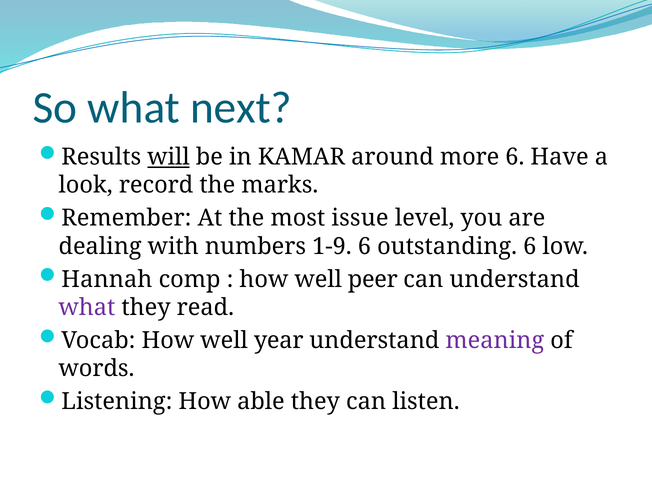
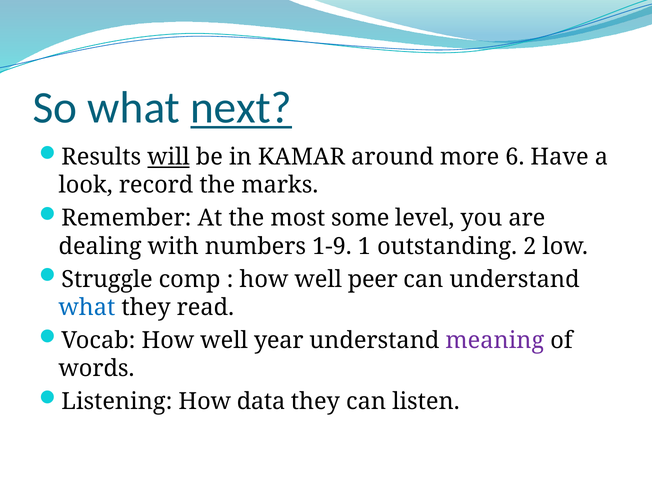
next underline: none -> present
issue: issue -> some
1-9 6: 6 -> 1
outstanding 6: 6 -> 2
Hannah: Hannah -> Struggle
what at (87, 308) colour: purple -> blue
able: able -> data
